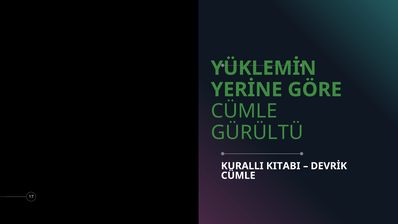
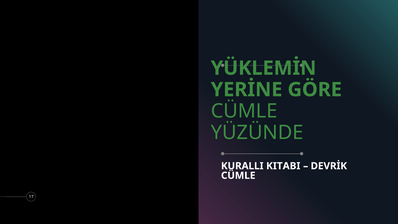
GÜRÜLTÜ: GÜRÜLTÜ -> YÜZÜNDE
